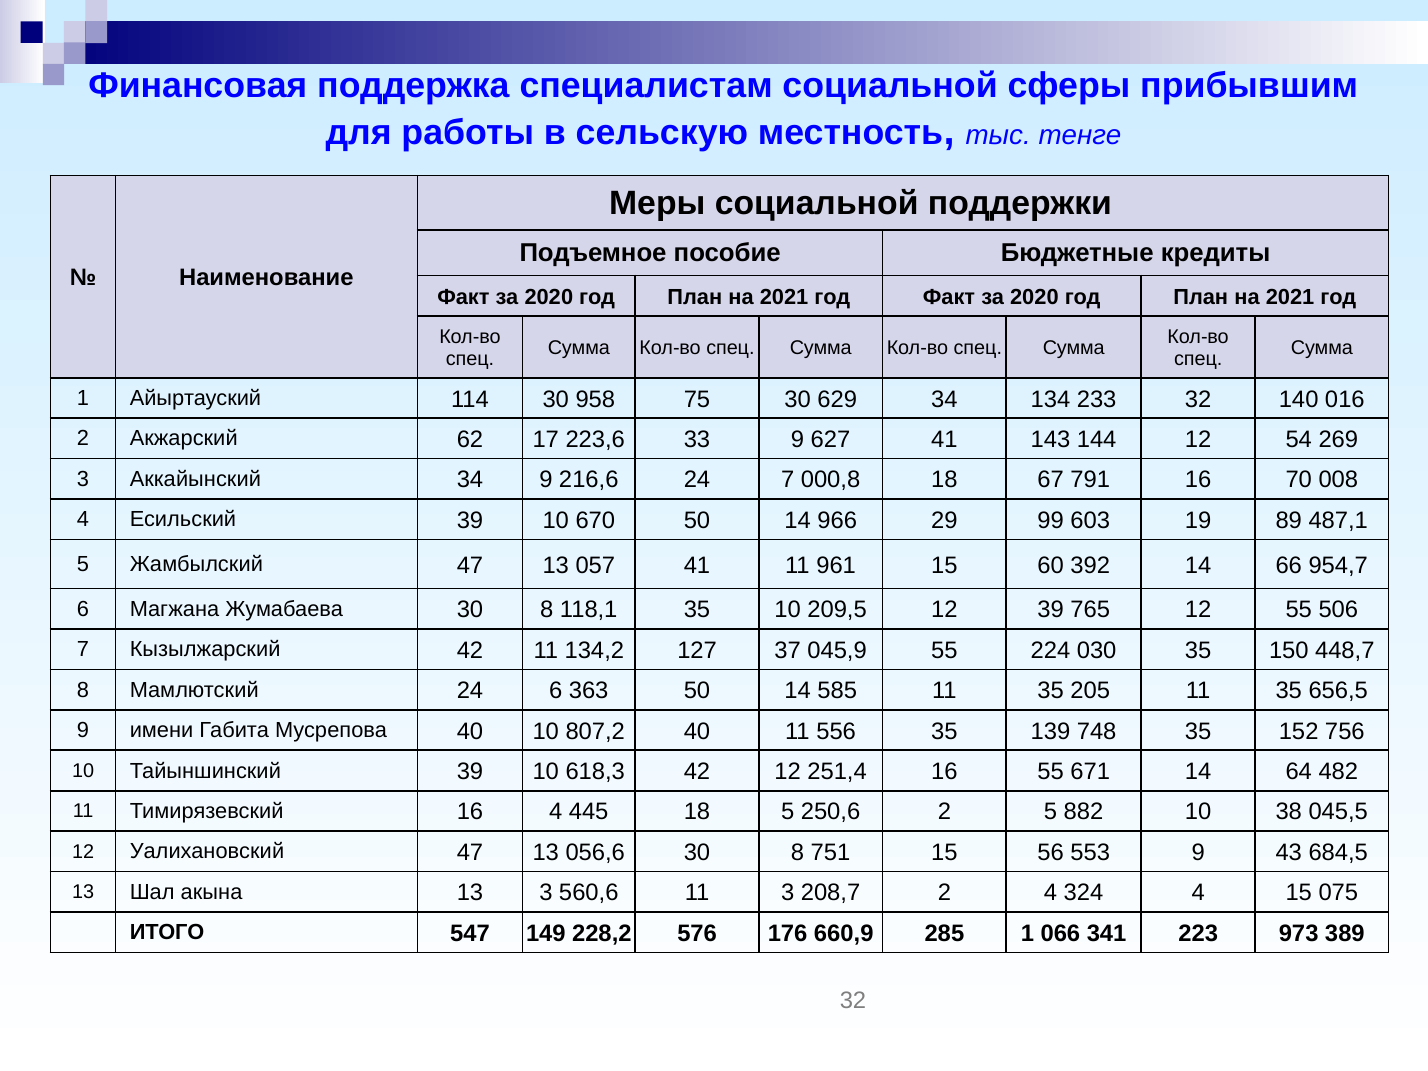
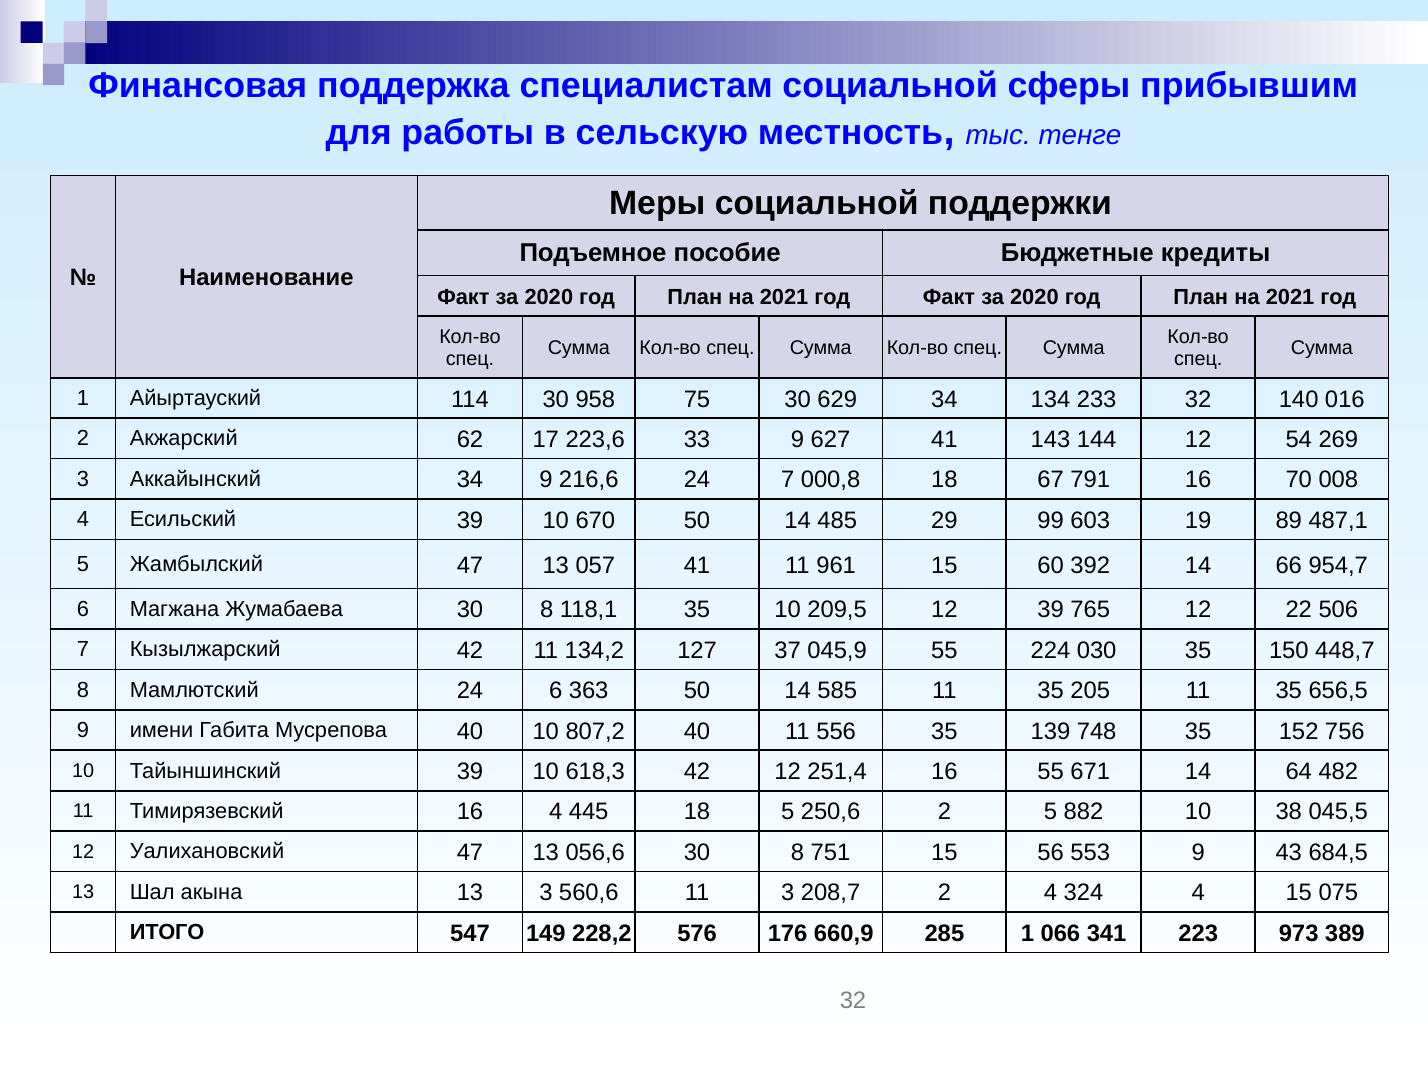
966: 966 -> 485
12 55: 55 -> 22
